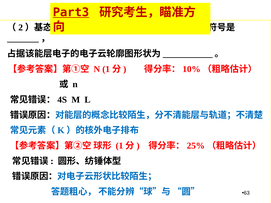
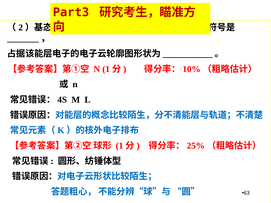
Part3 underline: present -> none
